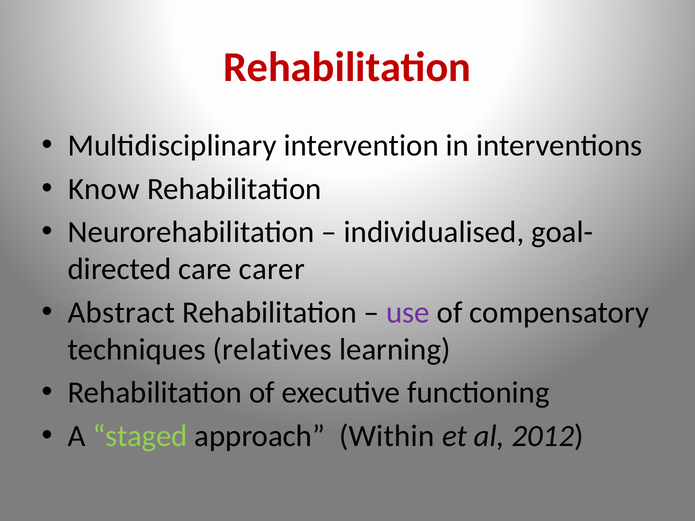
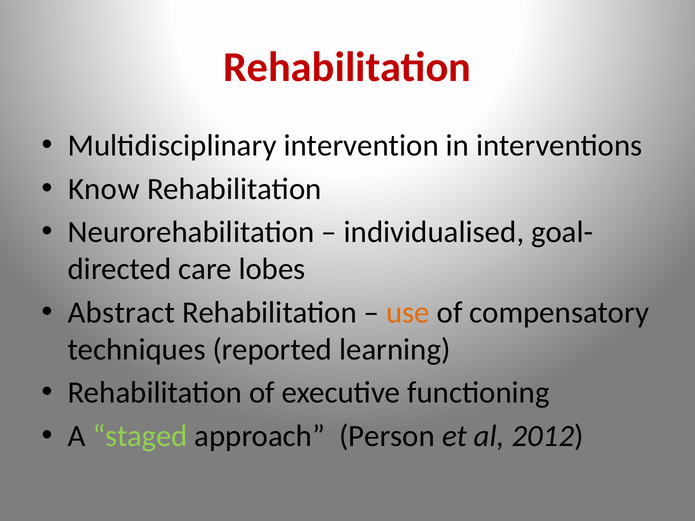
carer: carer -> lobes
use colour: purple -> orange
relatives: relatives -> reported
Within: Within -> Person
